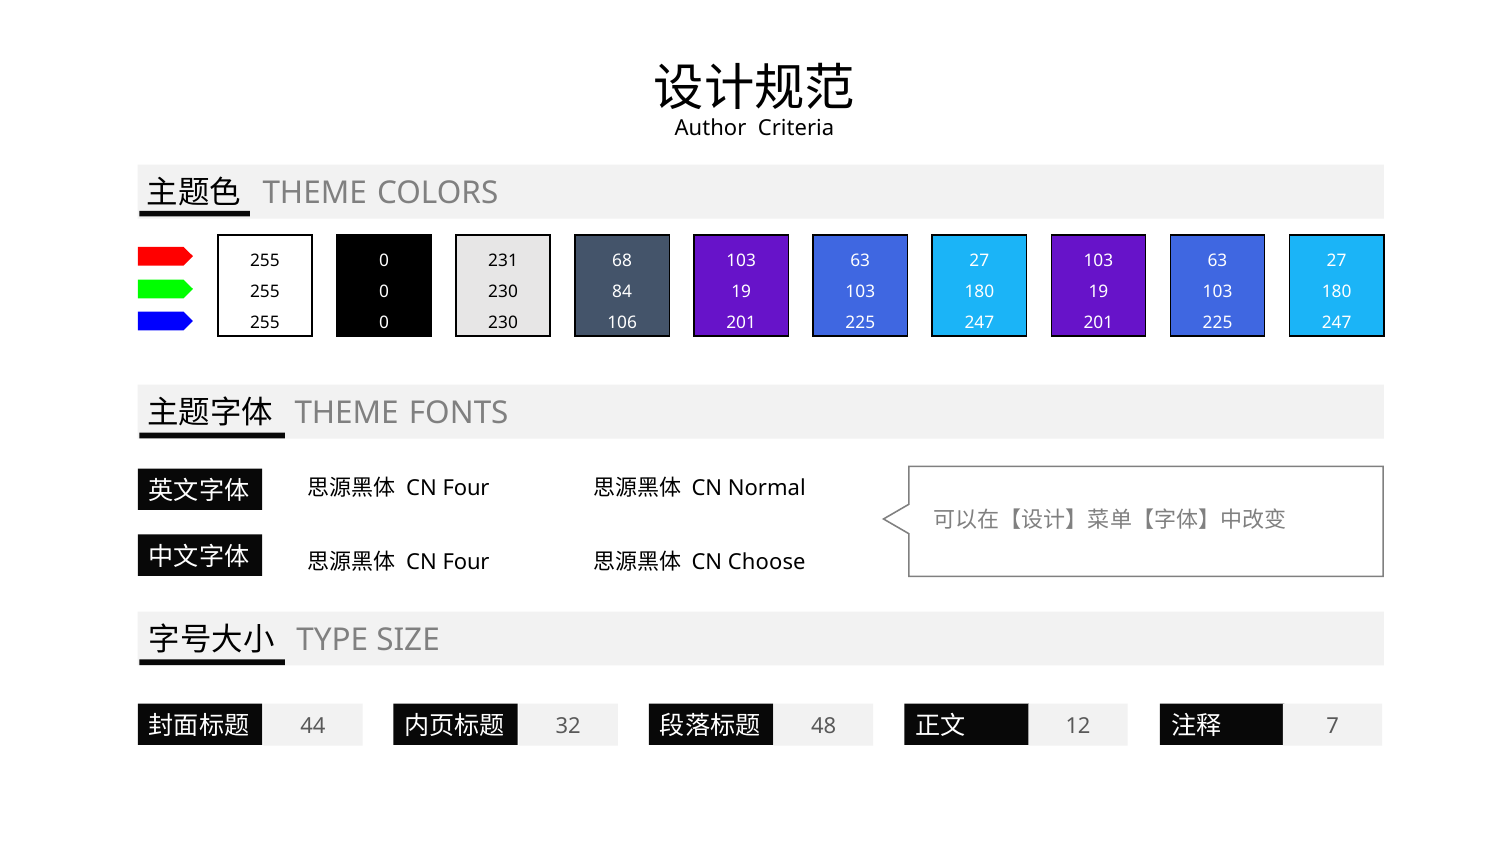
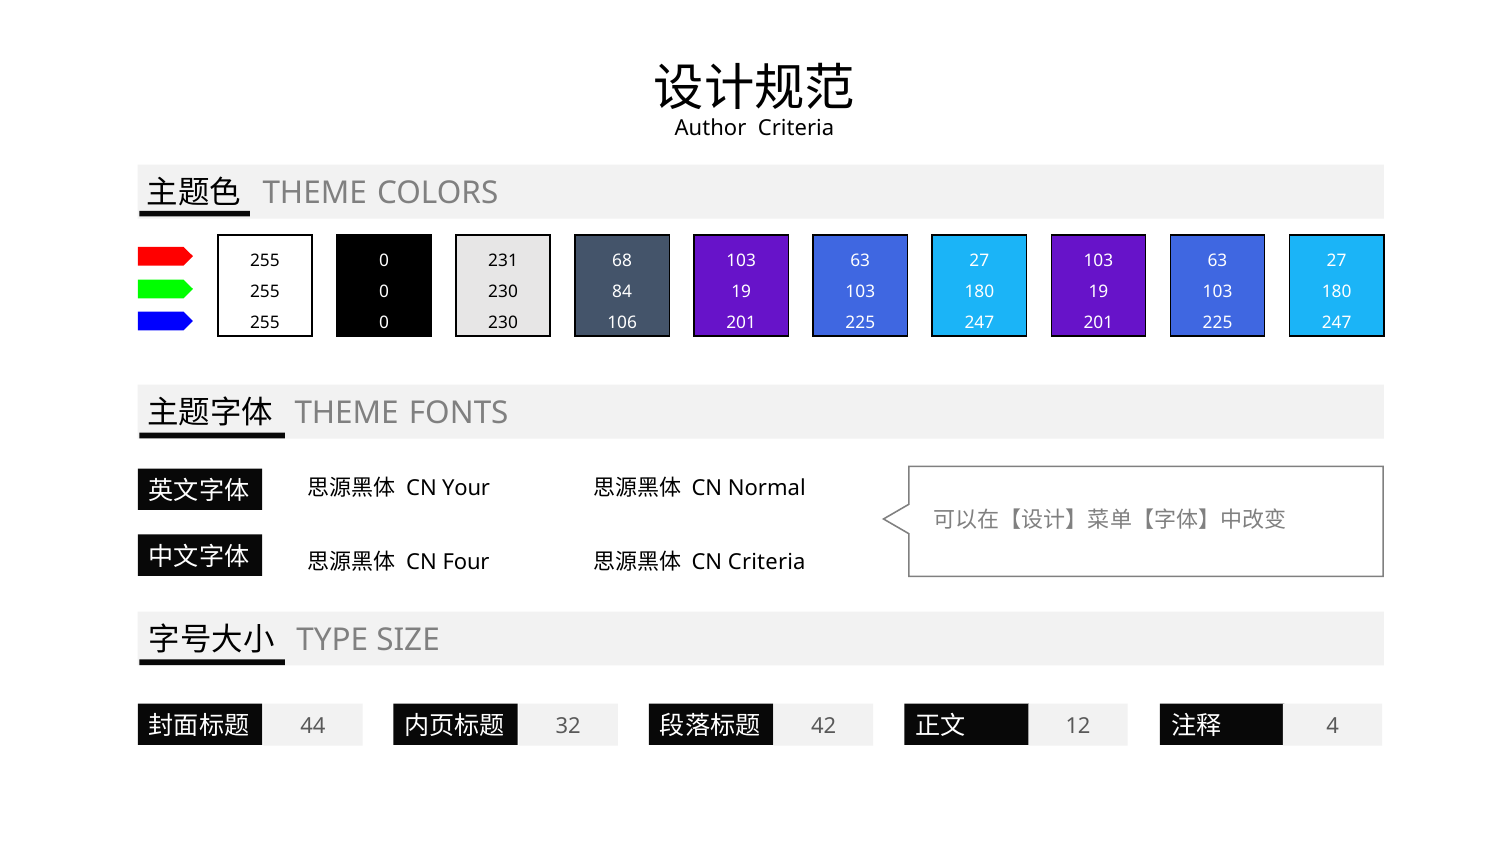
Four at (466, 489): Four -> Your
CN Choose: Choose -> Criteria
48: 48 -> 42
7: 7 -> 4
